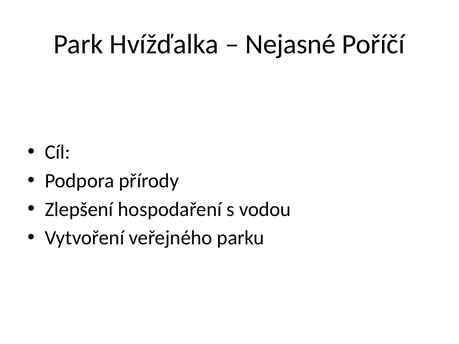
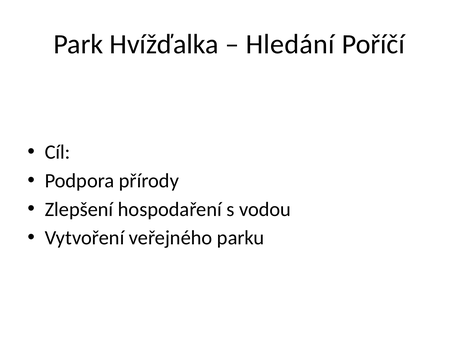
Nejasné: Nejasné -> Hledání
